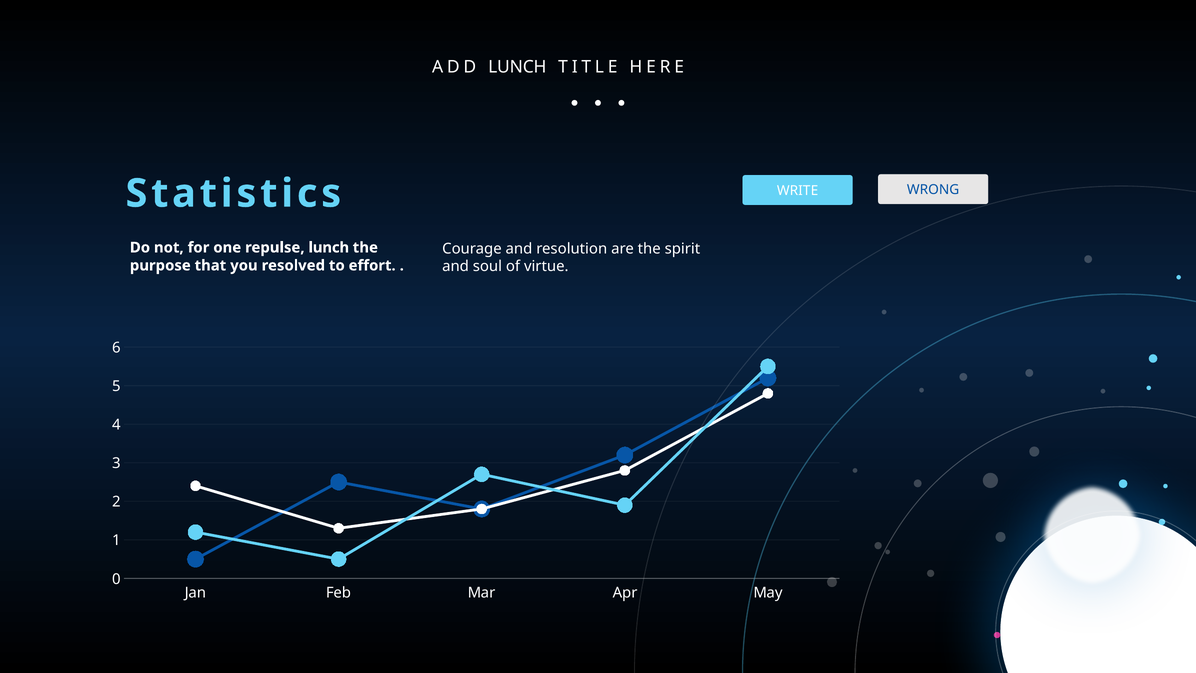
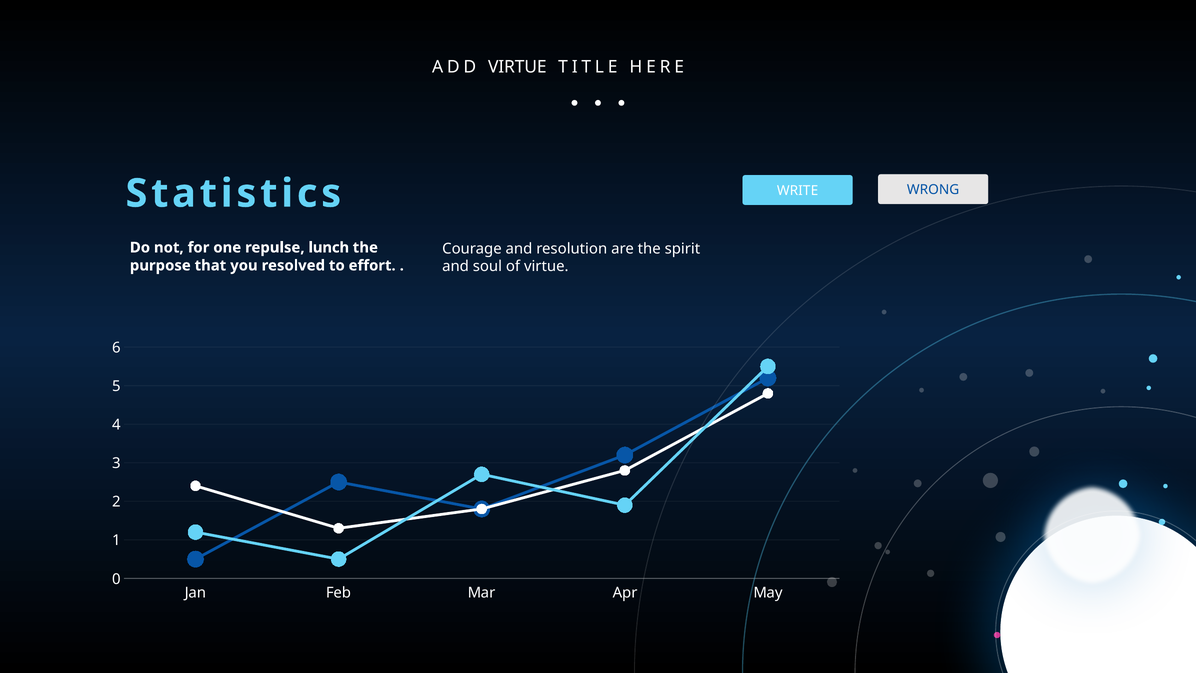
ADD LUNCH: LUNCH -> VIRTUE
